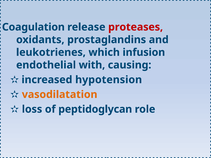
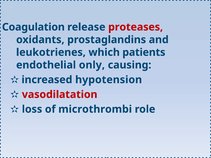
infusion: infusion -> patients
with: with -> only
vasodilatation colour: orange -> red
peptidoglycan: peptidoglycan -> microthrombi
